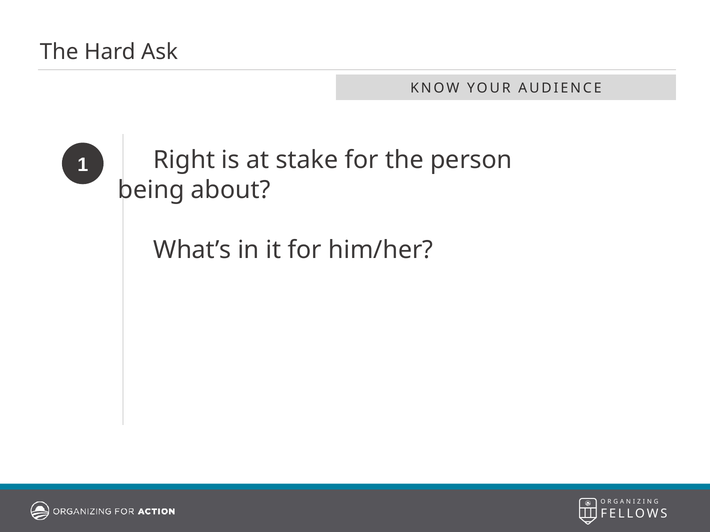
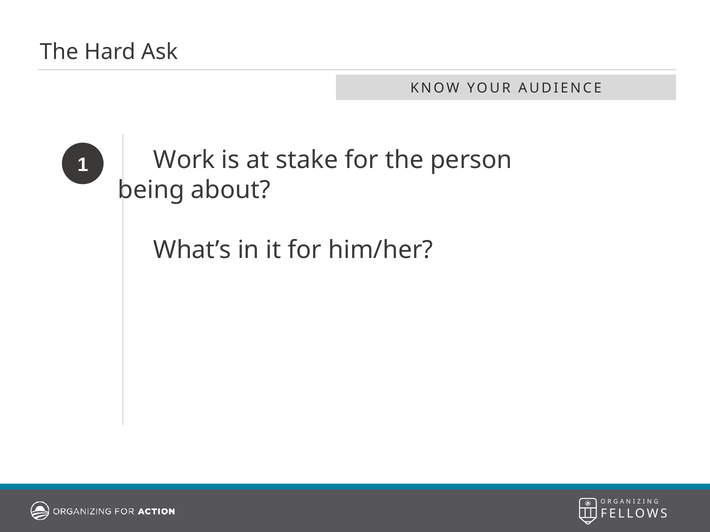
Right: Right -> Work
